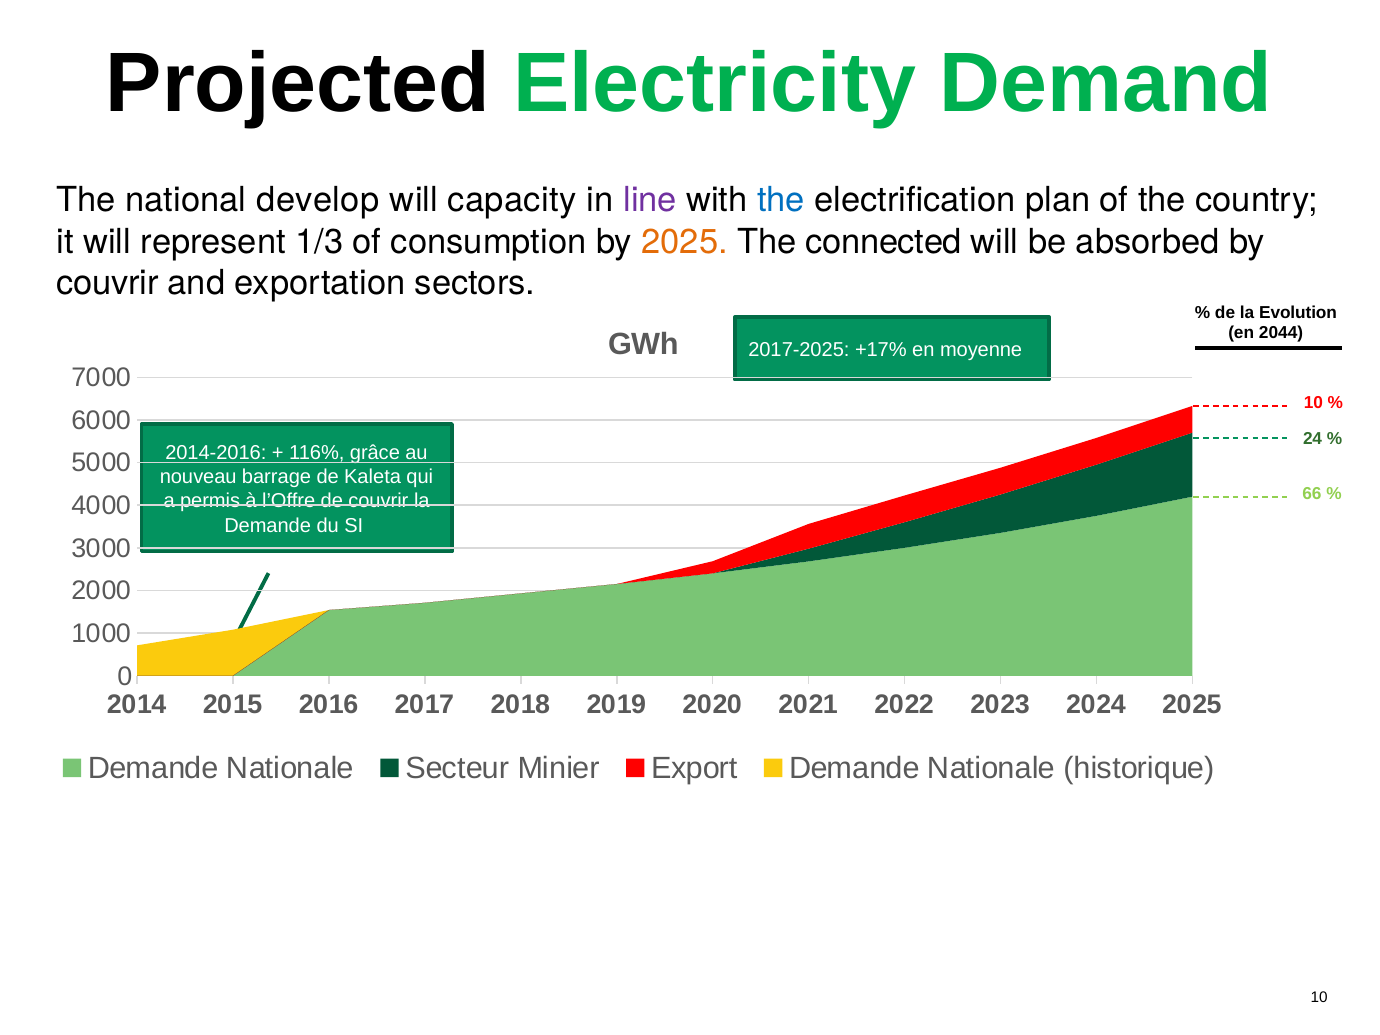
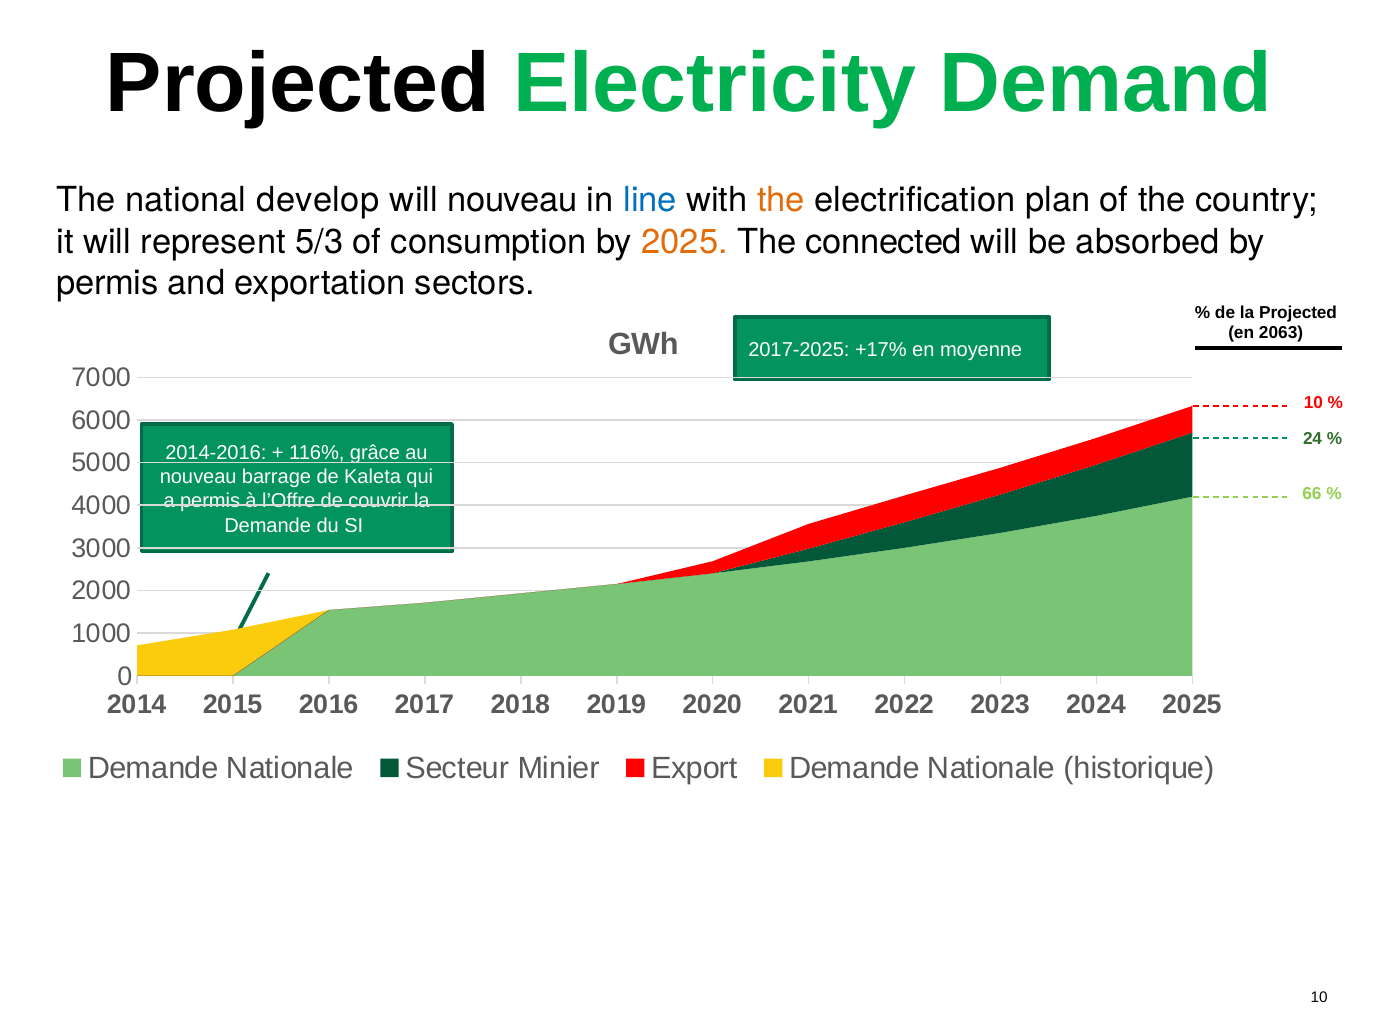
will capacity: capacity -> nouveau
line colour: purple -> blue
the at (781, 201) colour: blue -> orange
1/3: 1/3 -> 5/3
couvrir at (108, 283): couvrir -> permis
la Evolution: Evolution -> Projected
2044: 2044 -> 2063
